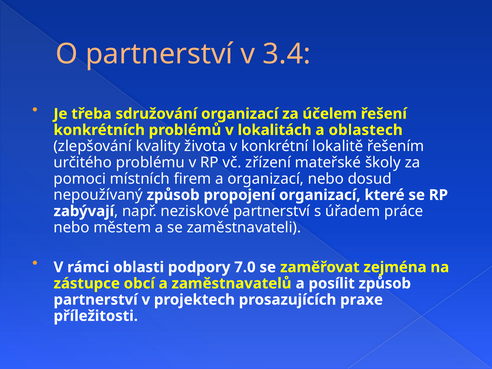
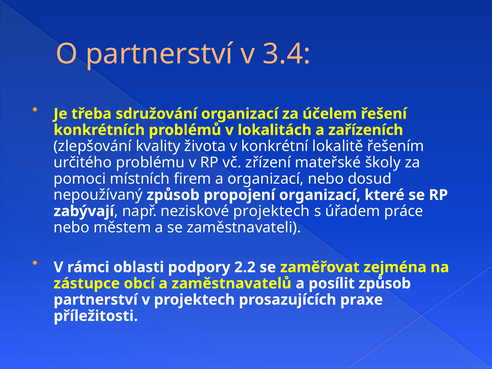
oblastech: oblastech -> zařízeních
neziskové partnerství: partnerství -> projektech
7.0: 7.0 -> 2.2
